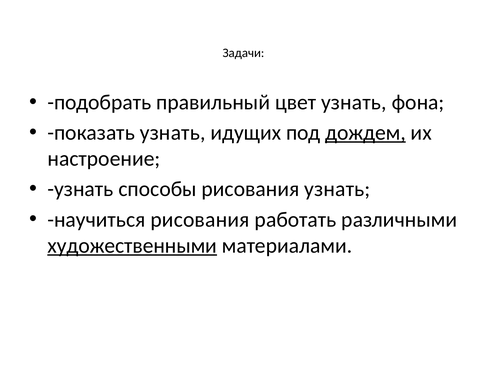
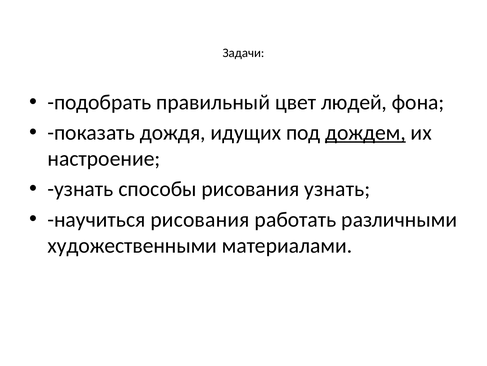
цвет узнать: узнать -> людей
показать узнать: узнать -> дождя
художественными underline: present -> none
